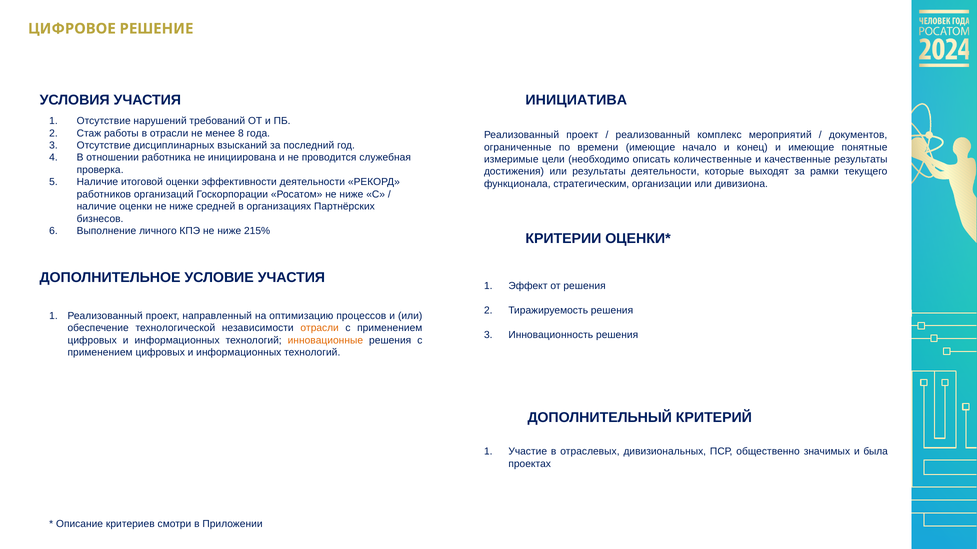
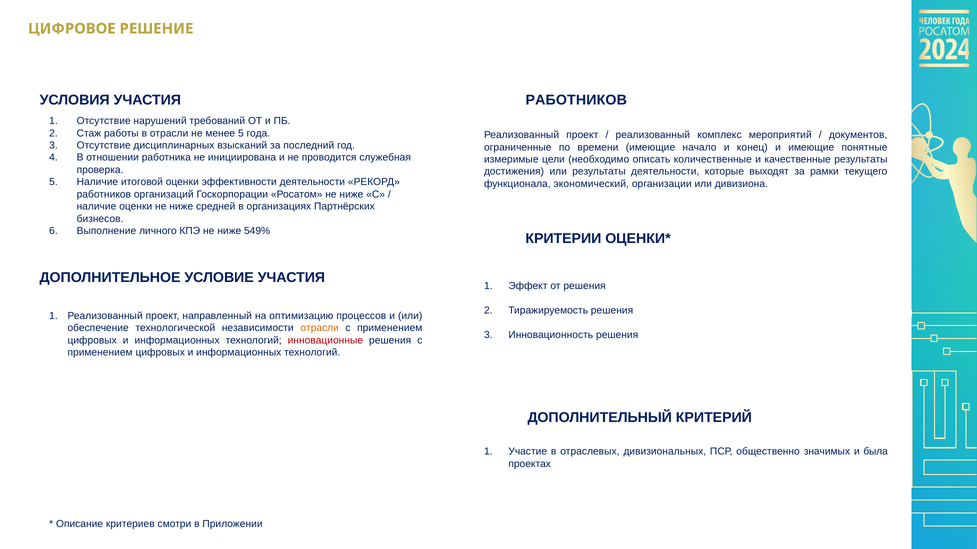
ИНИЦИАТИВА at (576, 100): ИНИЦИАТИВА -> РАБОТНИКОВ
менее 8: 8 -> 5
стратегическим: стратегическим -> экономический
215%: 215% -> 549%
инновационные colour: orange -> red
